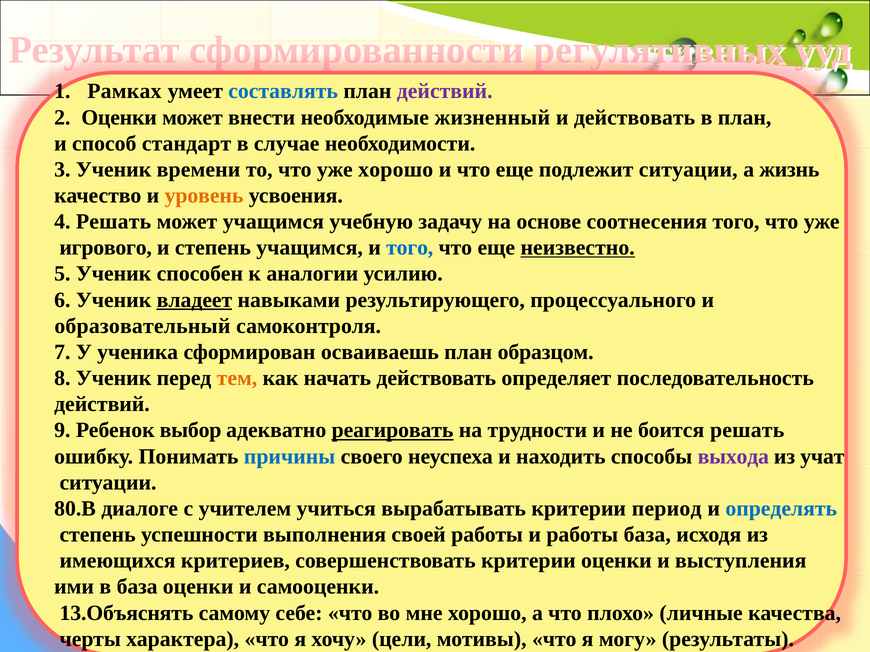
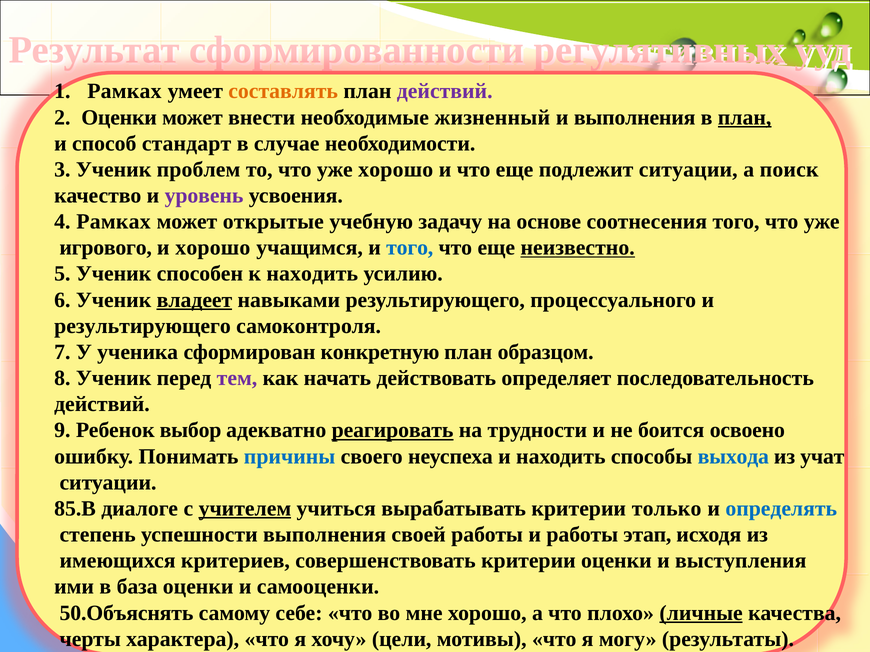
составлять colour: blue -> orange
и действовать: действовать -> выполнения
план at (745, 117) underline: none -> present
времени: времени -> проблем
жизнь: жизнь -> поиск
уровень colour: orange -> purple
4 Решать: Решать -> Рамках
может учащимся: учащимся -> открытые
и степень: степень -> хорошо
к аналогии: аналогии -> находить
образовательный at (142, 326): образовательный -> результирующего
осваиваешь: осваиваешь -> конкретную
тем colour: orange -> purple
боится решать: решать -> освоено
выхода colour: purple -> blue
80.В: 80.В -> 85.В
учителем underline: none -> present
период: период -> только
работы база: база -> этап
13.Объяснять: 13.Объяснять -> 50.Объяснять
личные underline: none -> present
